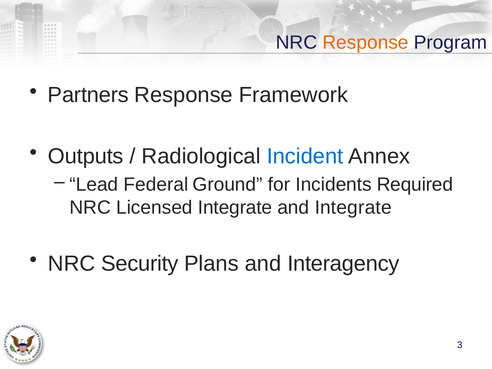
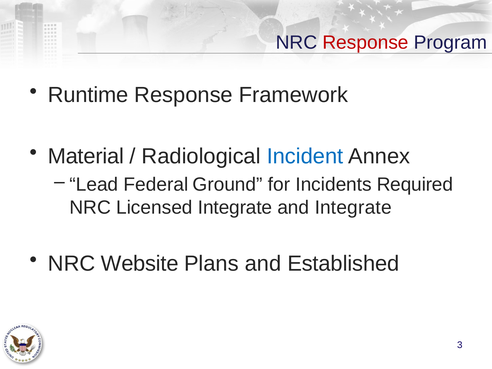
Response at (366, 43) colour: orange -> red
Partners: Partners -> Runtime
Outputs: Outputs -> Material
Security: Security -> Website
Interagency: Interagency -> Established
